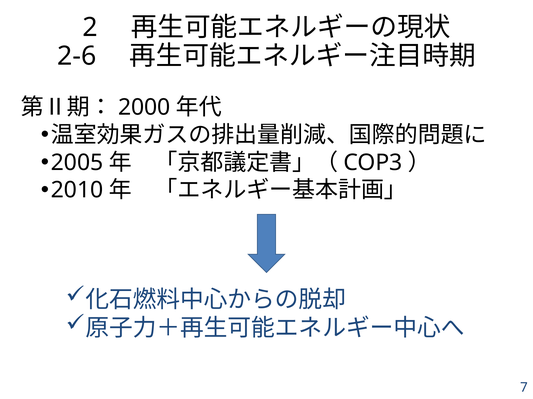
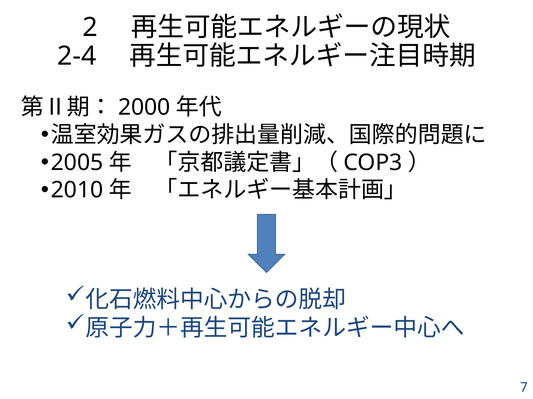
2-6: 2-6 -> 2-4
